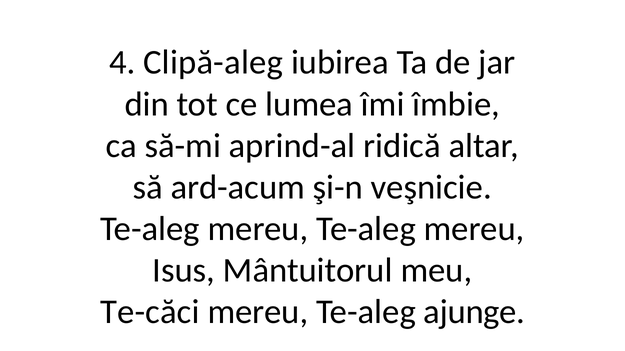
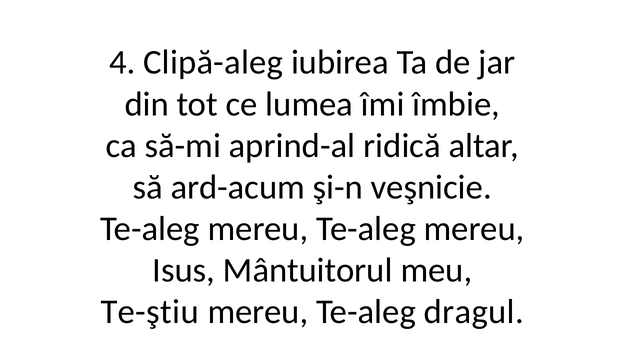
Te-căci: Te-căci -> Te-ştiu
ajunge: ajunge -> dragul
